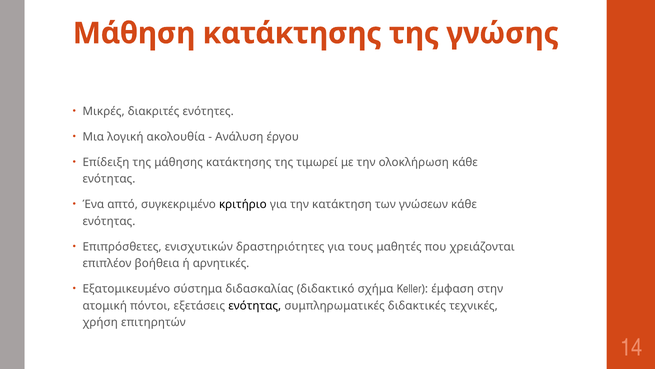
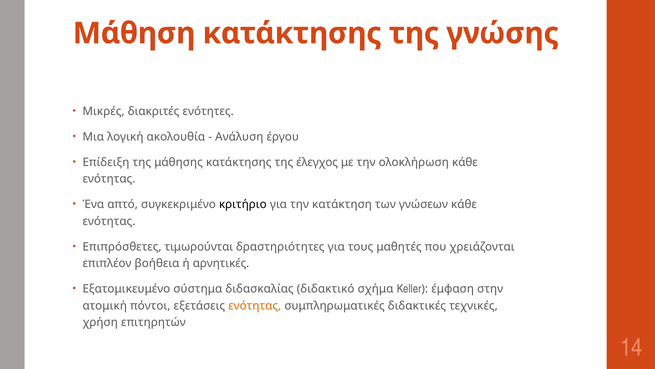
τιμωρεί: τιμωρεί -> έλεγχος
ενισχυτικών: ενισχυτικών -> τιμωρούνται
ενότητας at (255, 305) colour: black -> orange
